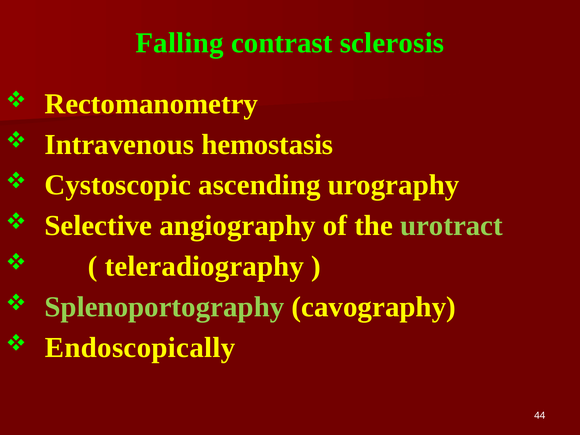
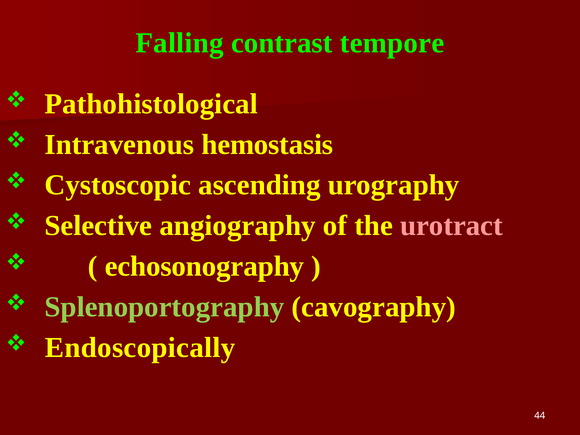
sclerosis: sclerosis -> tempore
Rectomanometry: Rectomanometry -> Pathohistological
urotract colour: light green -> pink
teleradiography: teleradiography -> echosonography
